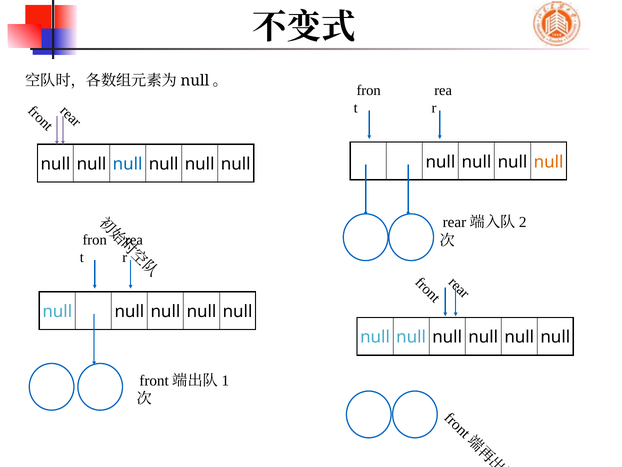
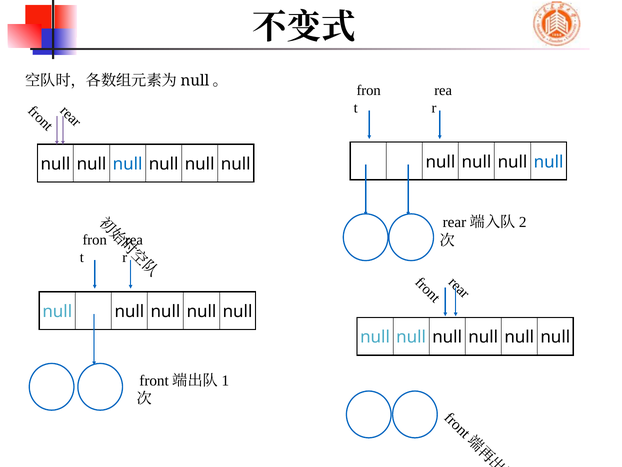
null at (549, 162) colour: orange -> blue
